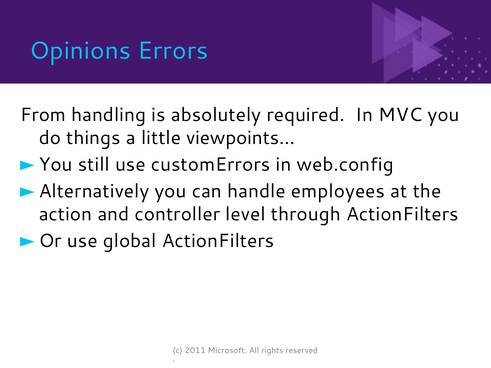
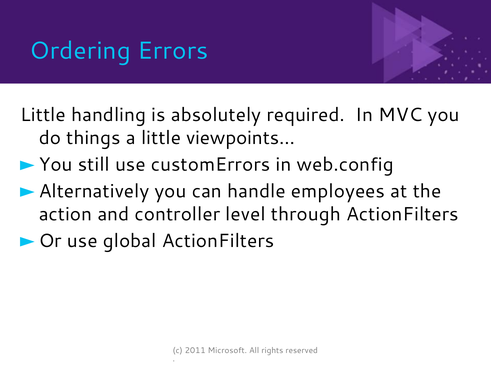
Opinions: Opinions -> Ordering
From at (43, 115): From -> Little
